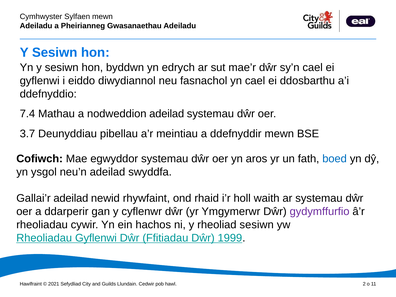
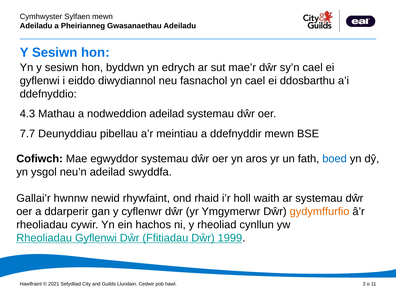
7.4: 7.4 -> 4.3
3.7: 3.7 -> 7.7
Gallai’r adeilad: adeilad -> hwnnw
gydymffurfio colour: purple -> orange
rheoliad sesiwn: sesiwn -> cynllun
